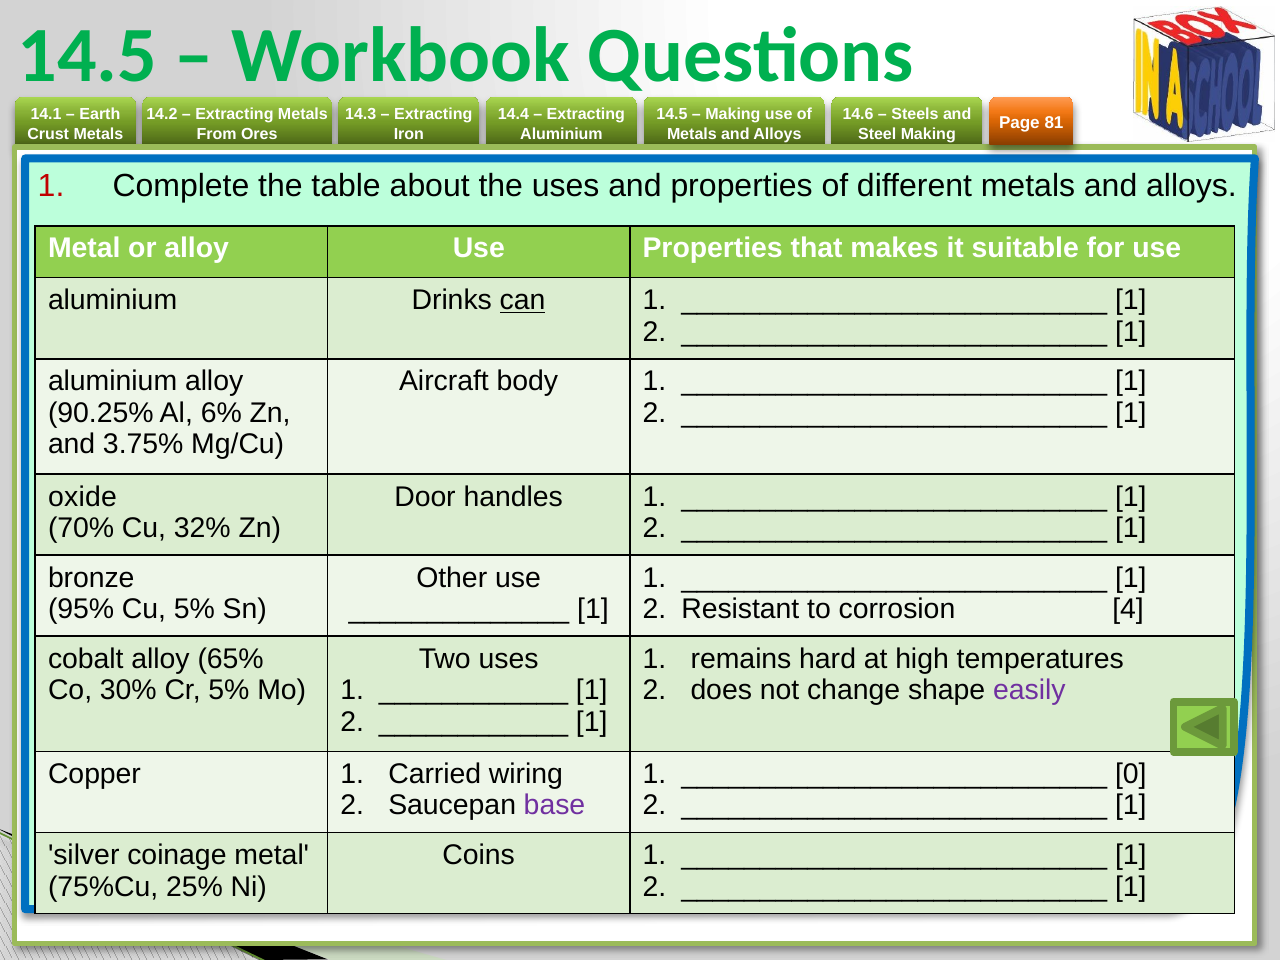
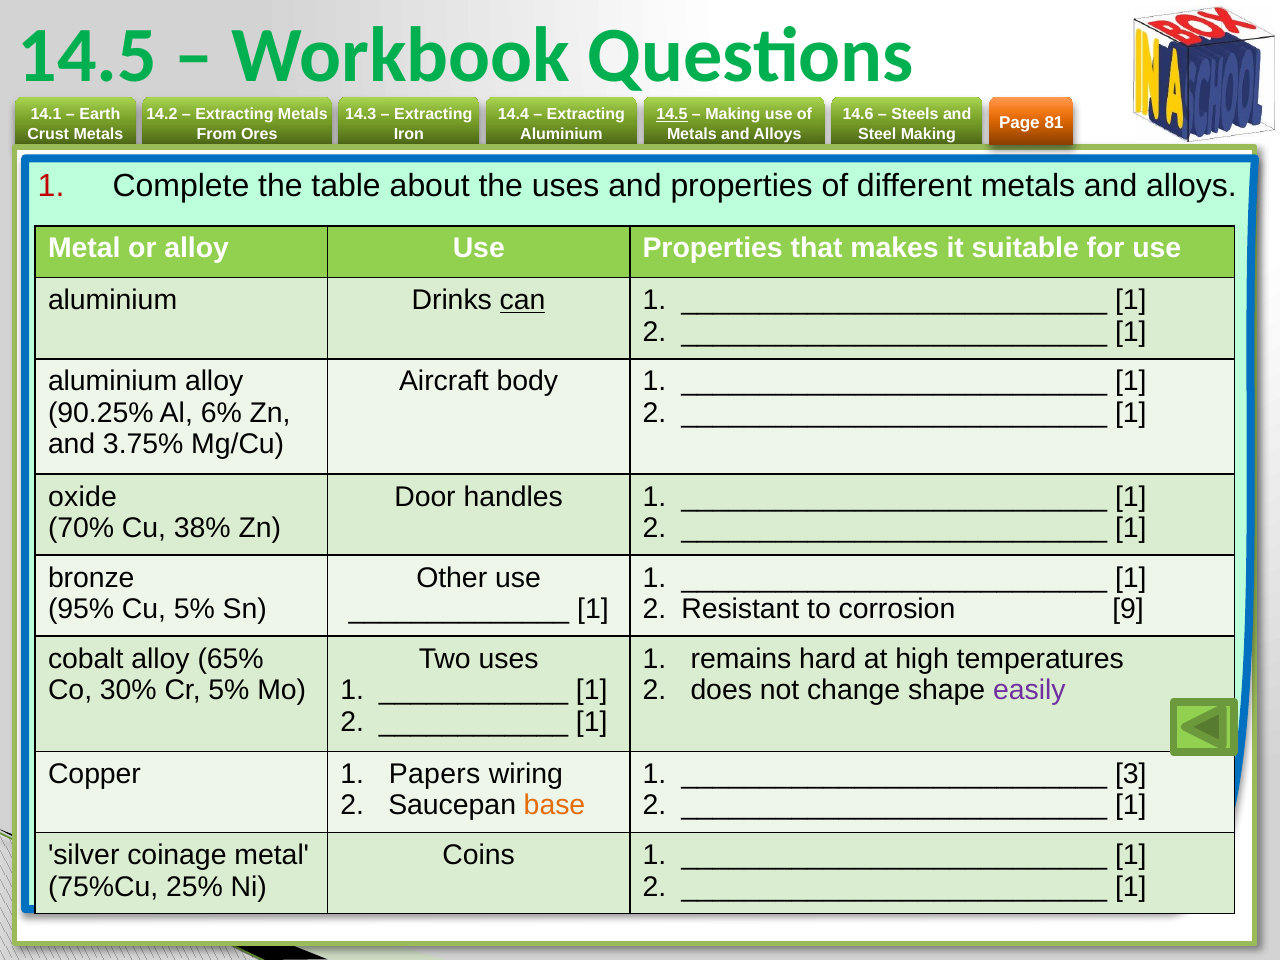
14.5 at (672, 114) underline: none -> present
32%: 32% -> 38%
4: 4 -> 9
Carried: Carried -> Papers
0: 0 -> 3
base colour: purple -> orange
